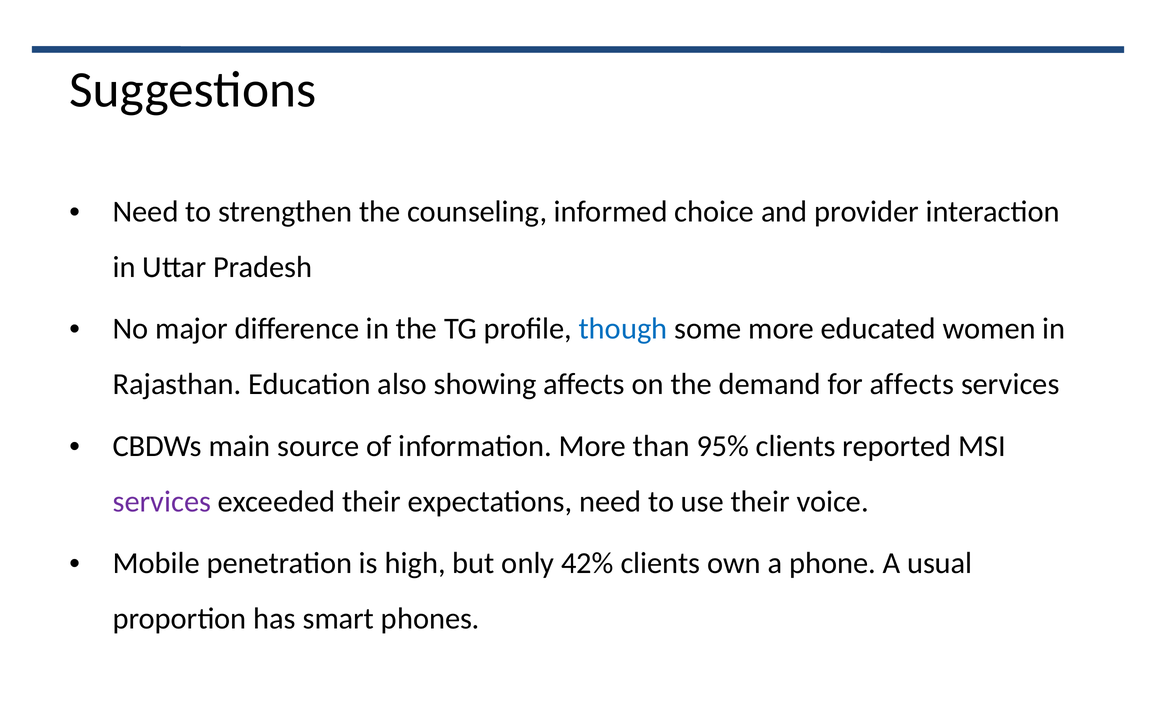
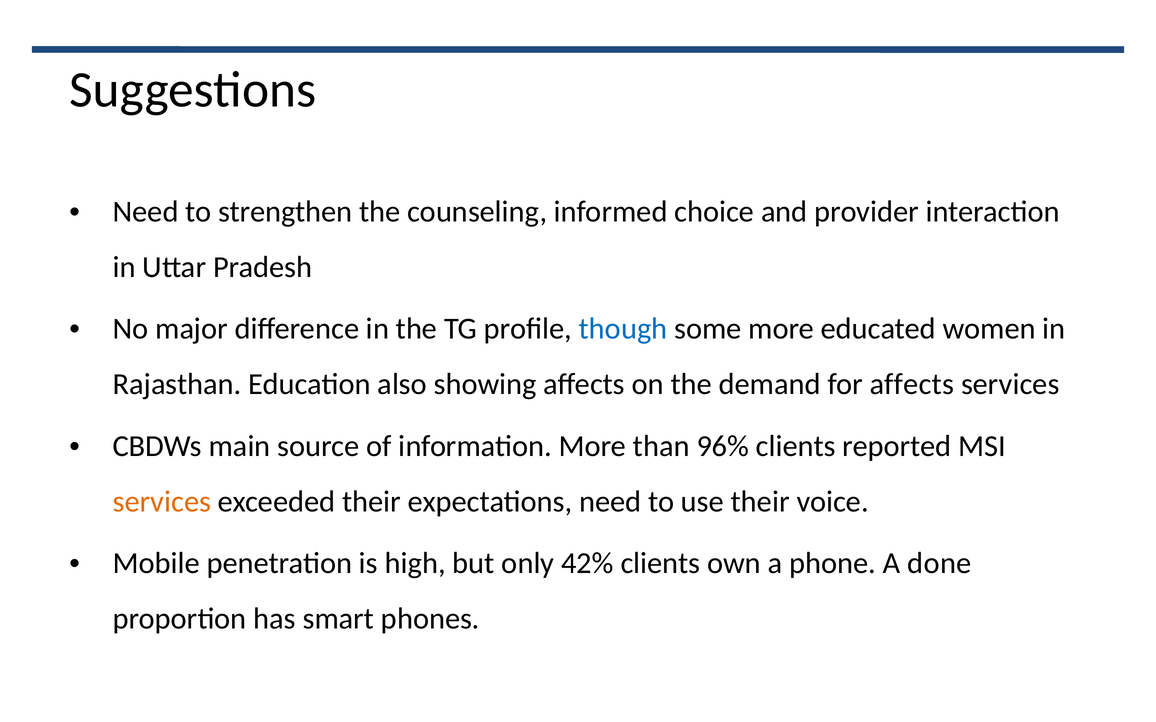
95%: 95% -> 96%
services at (162, 502) colour: purple -> orange
usual: usual -> done
